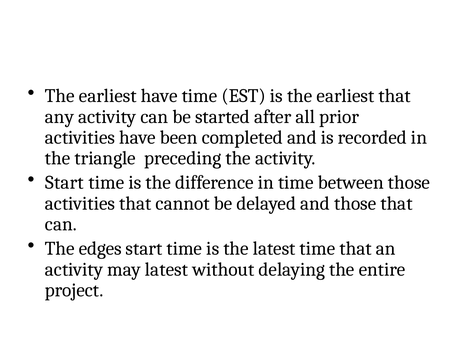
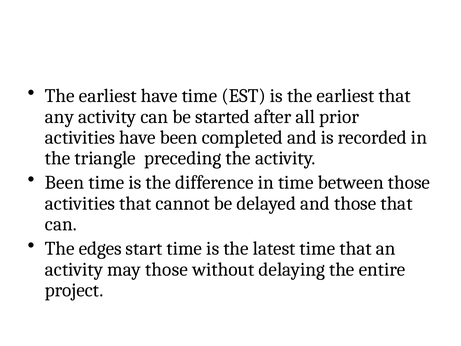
Start at (65, 183): Start -> Been
may latest: latest -> those
